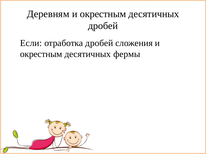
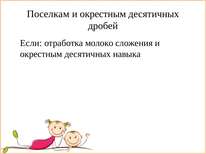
Деревням: Деревням -> Поселкам
отработка дробей: дробей -> молоко
фермы: фермы -> навыка
